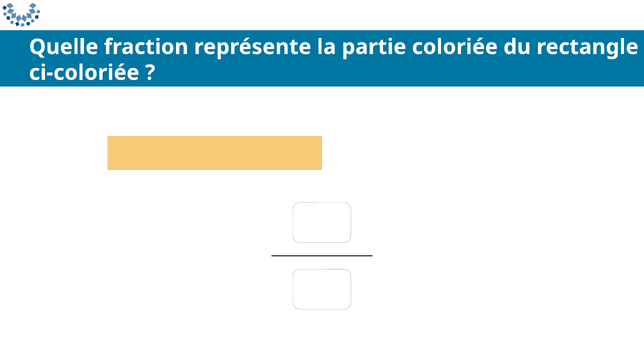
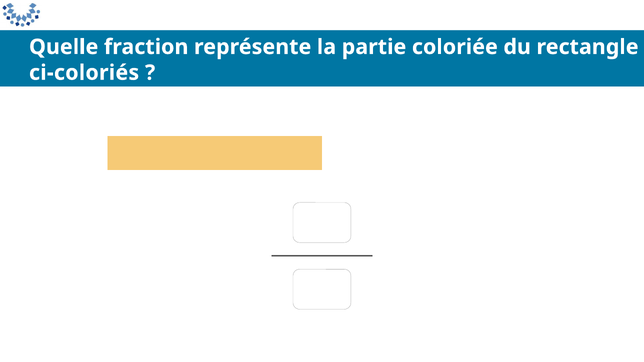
ci-coloriée: ci-coloriée -> ci-coloriés
